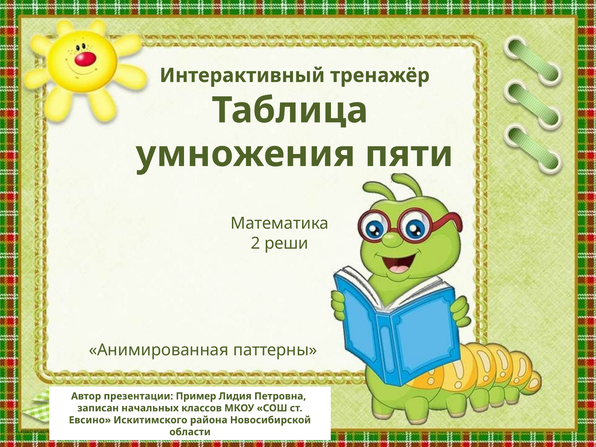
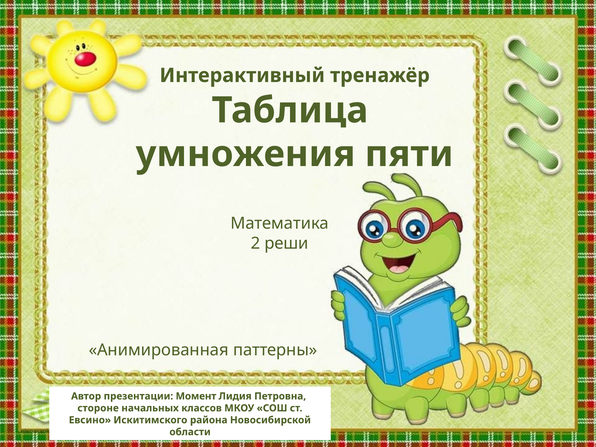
Пример: Пример -> Момент
записан: записан -> стороне
